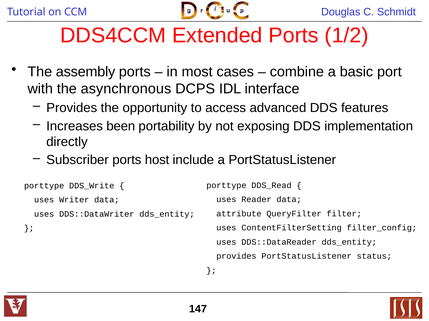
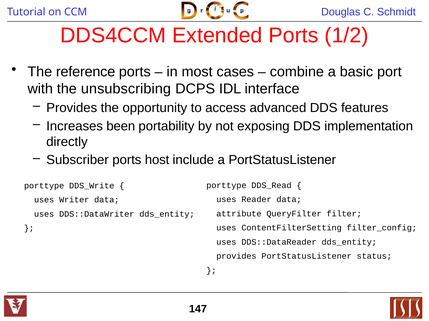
assembly: assembly -> reference
asynchronous: asynchronous -> unsubscribing
